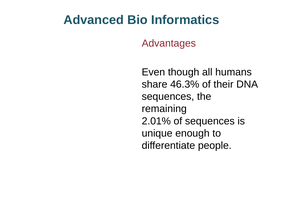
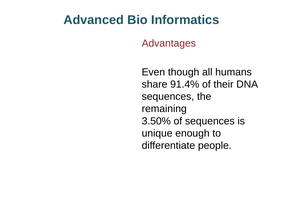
46.3%: 46.3% -> 91.4%
2.01%: 2.01% -> 3.50%
